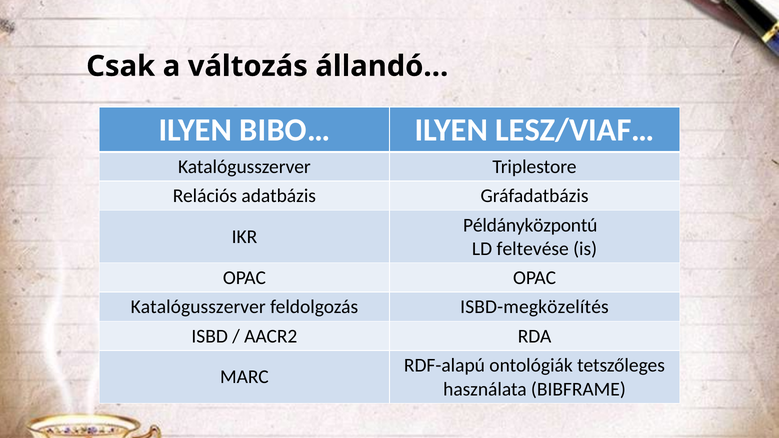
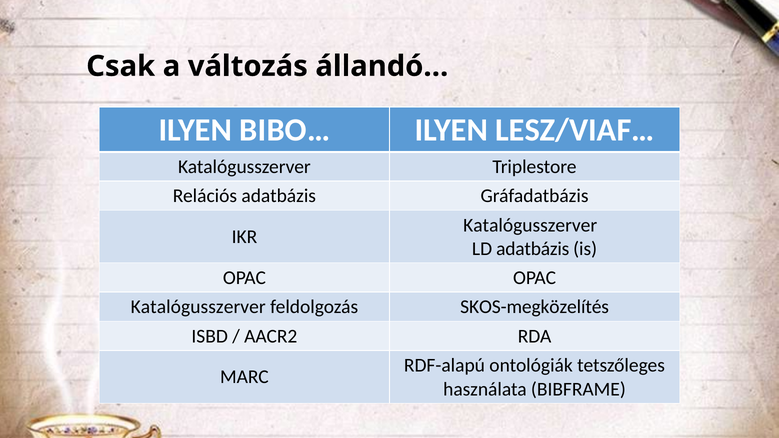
Példányközpontú at (530, 225): Példányközpontú -> Katalógusszerver
LD feltevése: feltevése -> adatbázis
ISBD-megközelítés: ISBD-megközelítés -> SKOS-megközelítés
